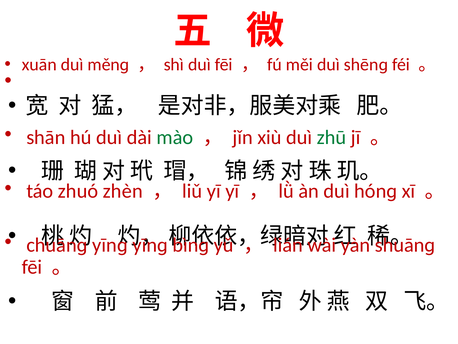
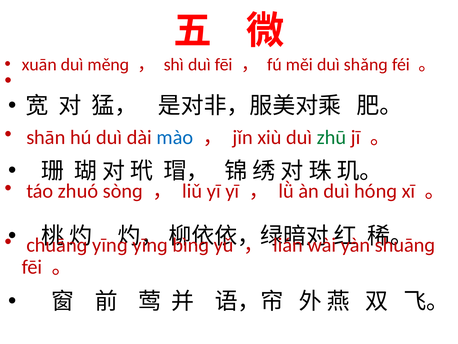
shēnɡ: shēnɡ -> shǎnɡ
mào colour: green -> blue
zhèn: zhèn -> sònɡ
